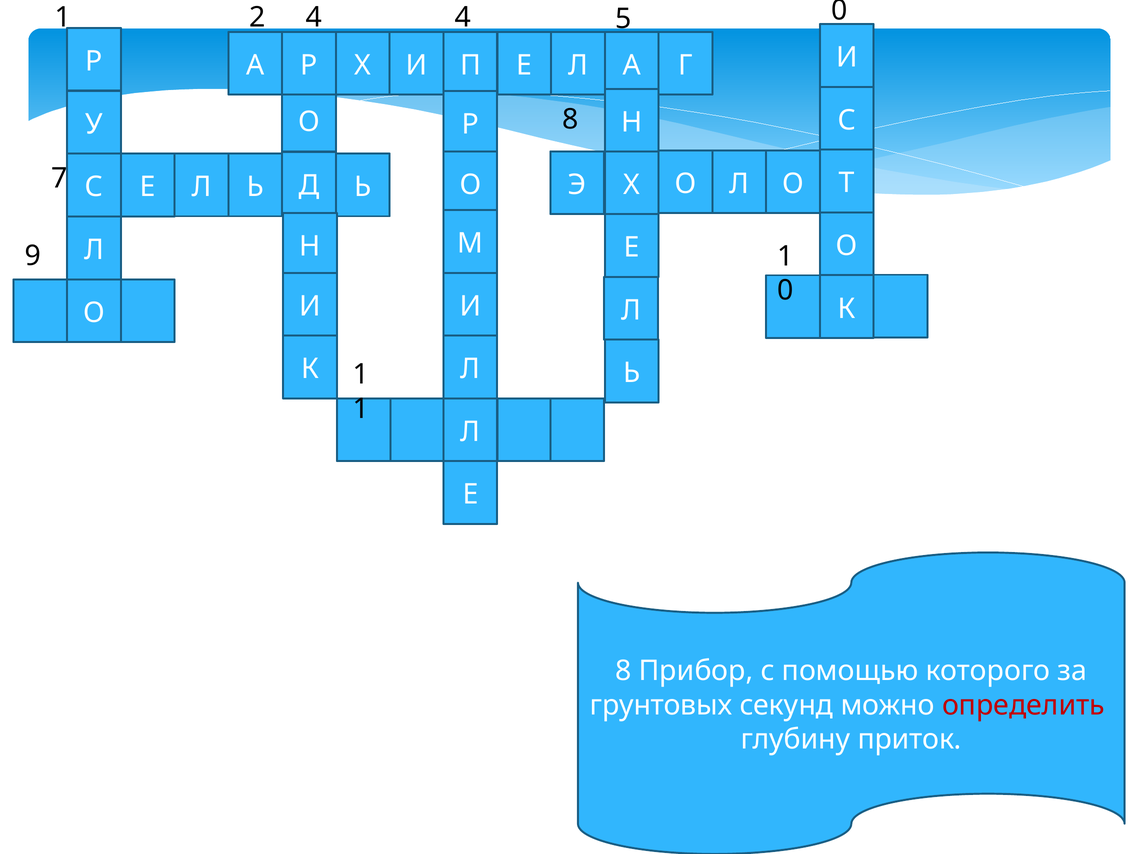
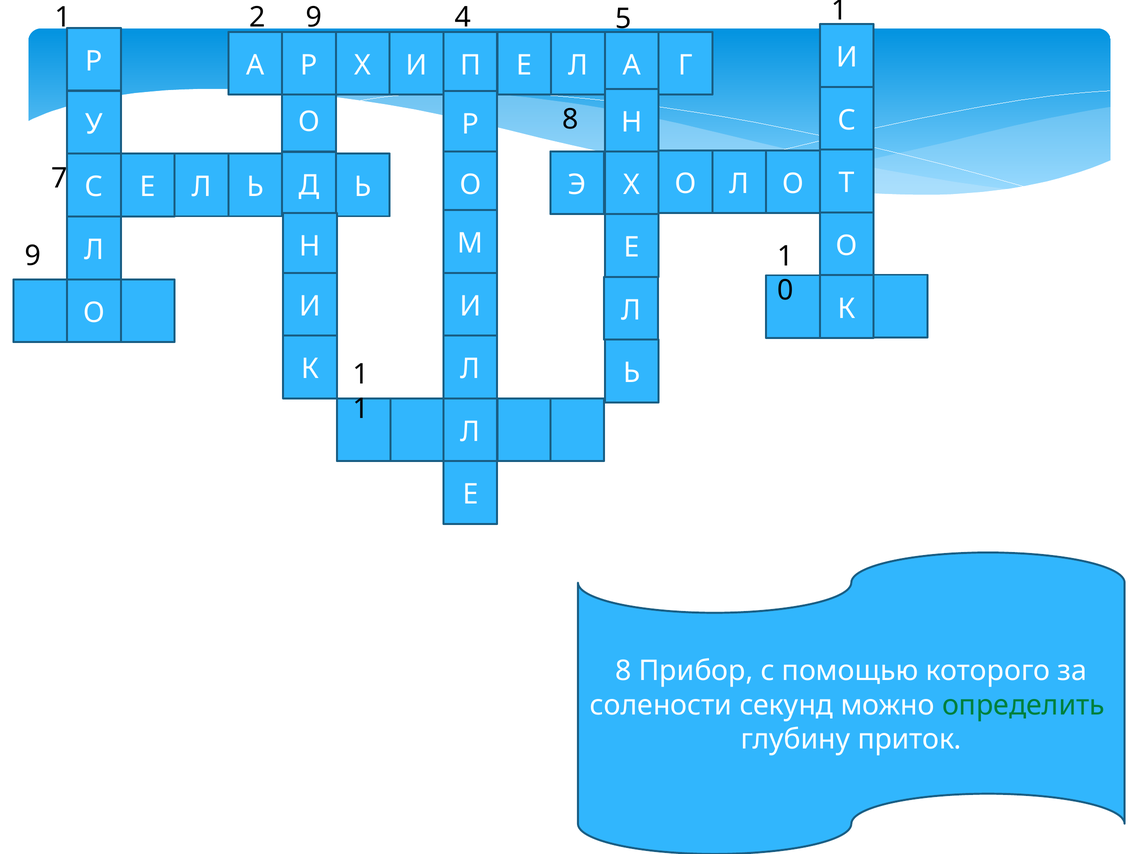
2 4: 4 -> 9
5 0: 0 -> 1
грунтовых: грунтовых -> солености
определить colour: red -> green
